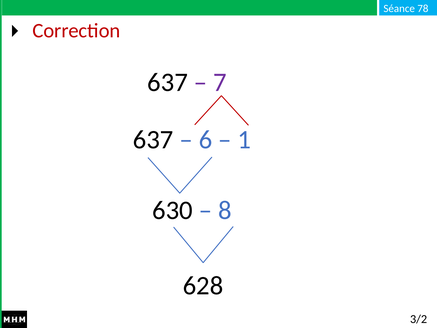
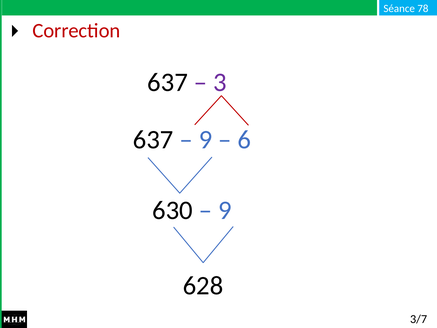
7: 7 -> 3
6 at (205, 140): 6 -> 9
1: 1 -> 6
8 at (225, 210): 8 -> 9
3/2: 3/2 -> 3/7
